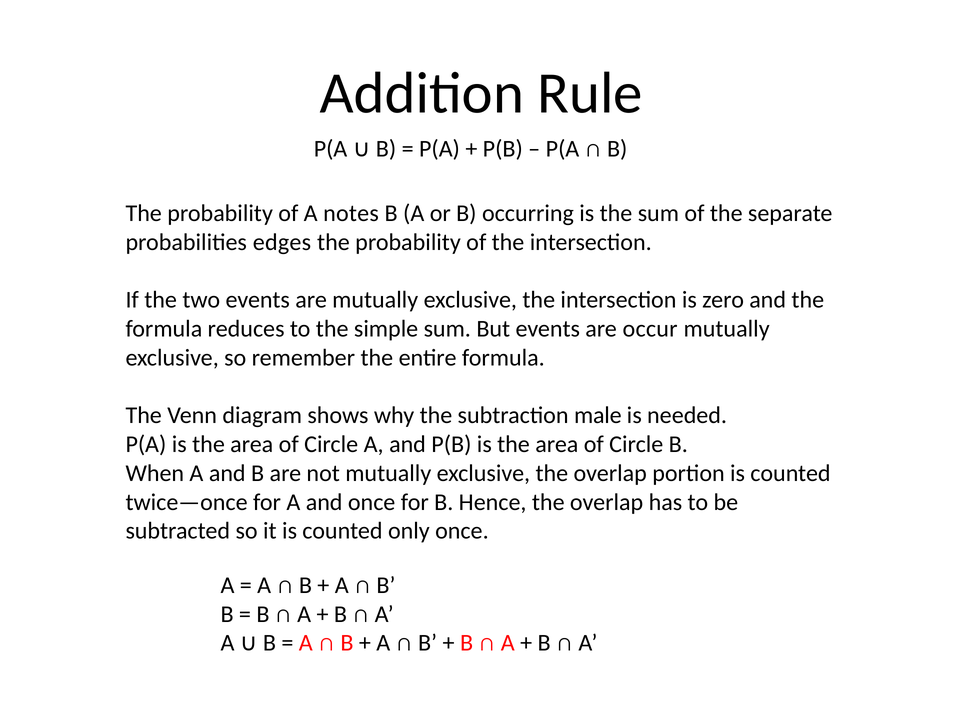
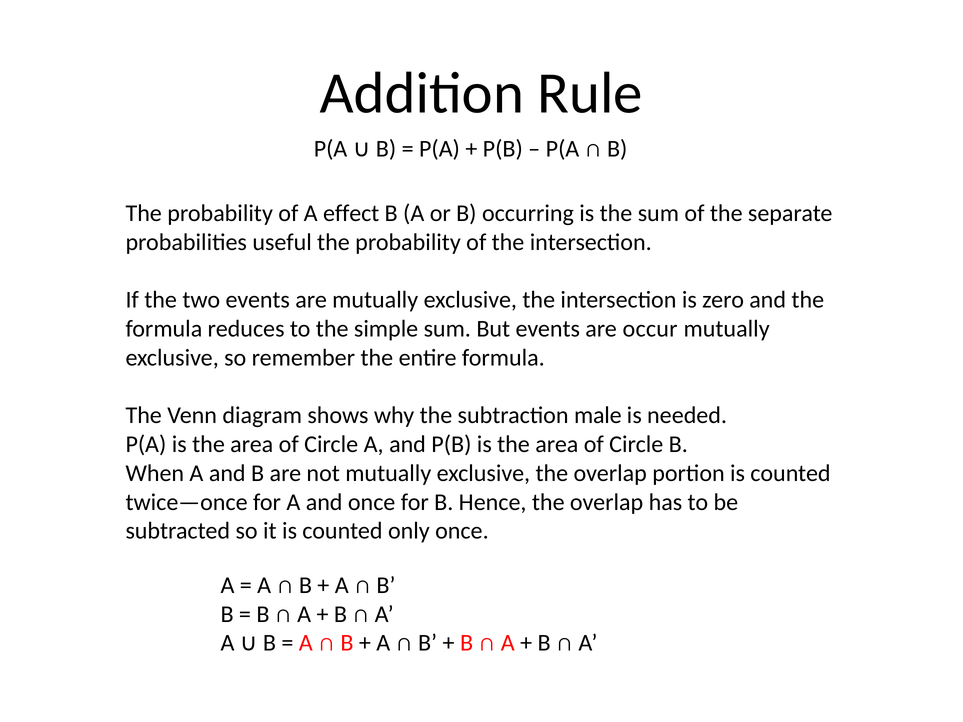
notes: notes -> effect
edges: edges -> useful
